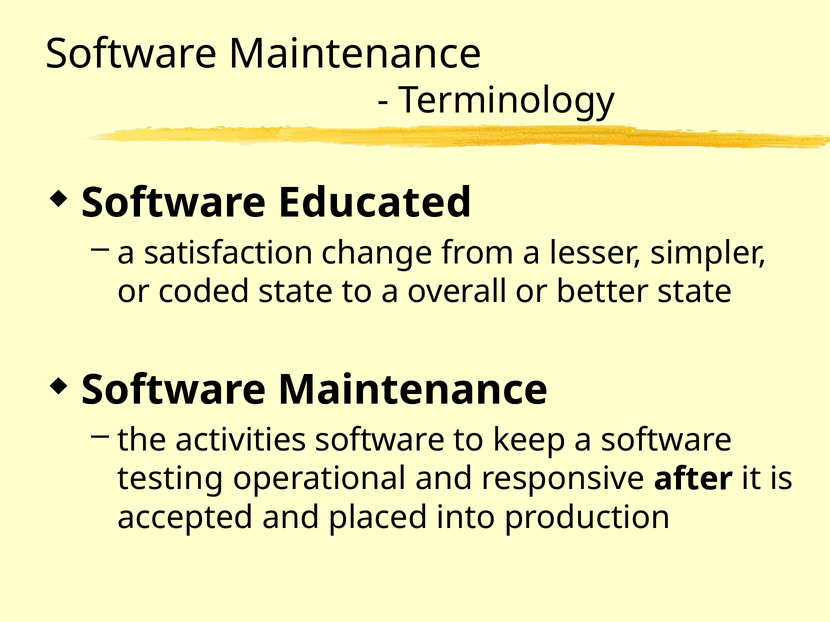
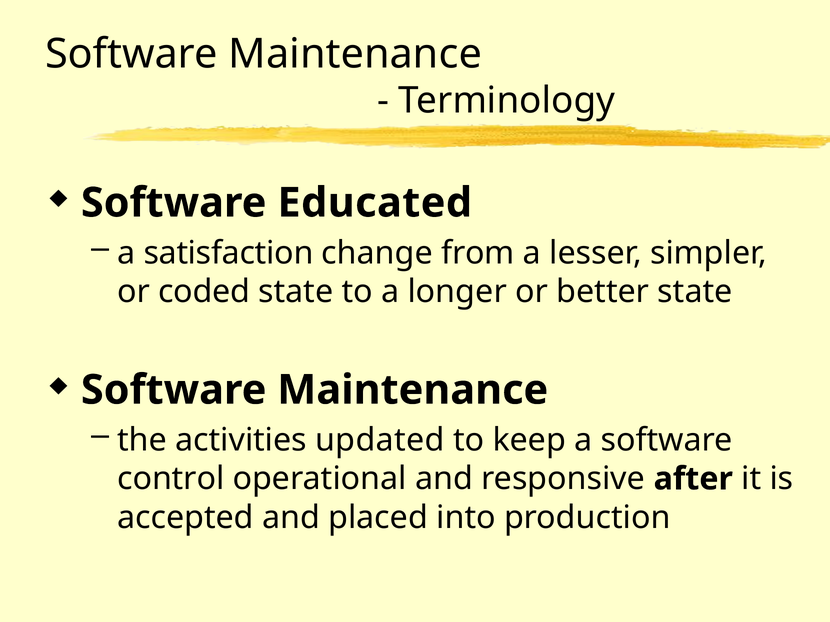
overall: overall -> longer
activities software: software -> updated
testing: testing -> control
